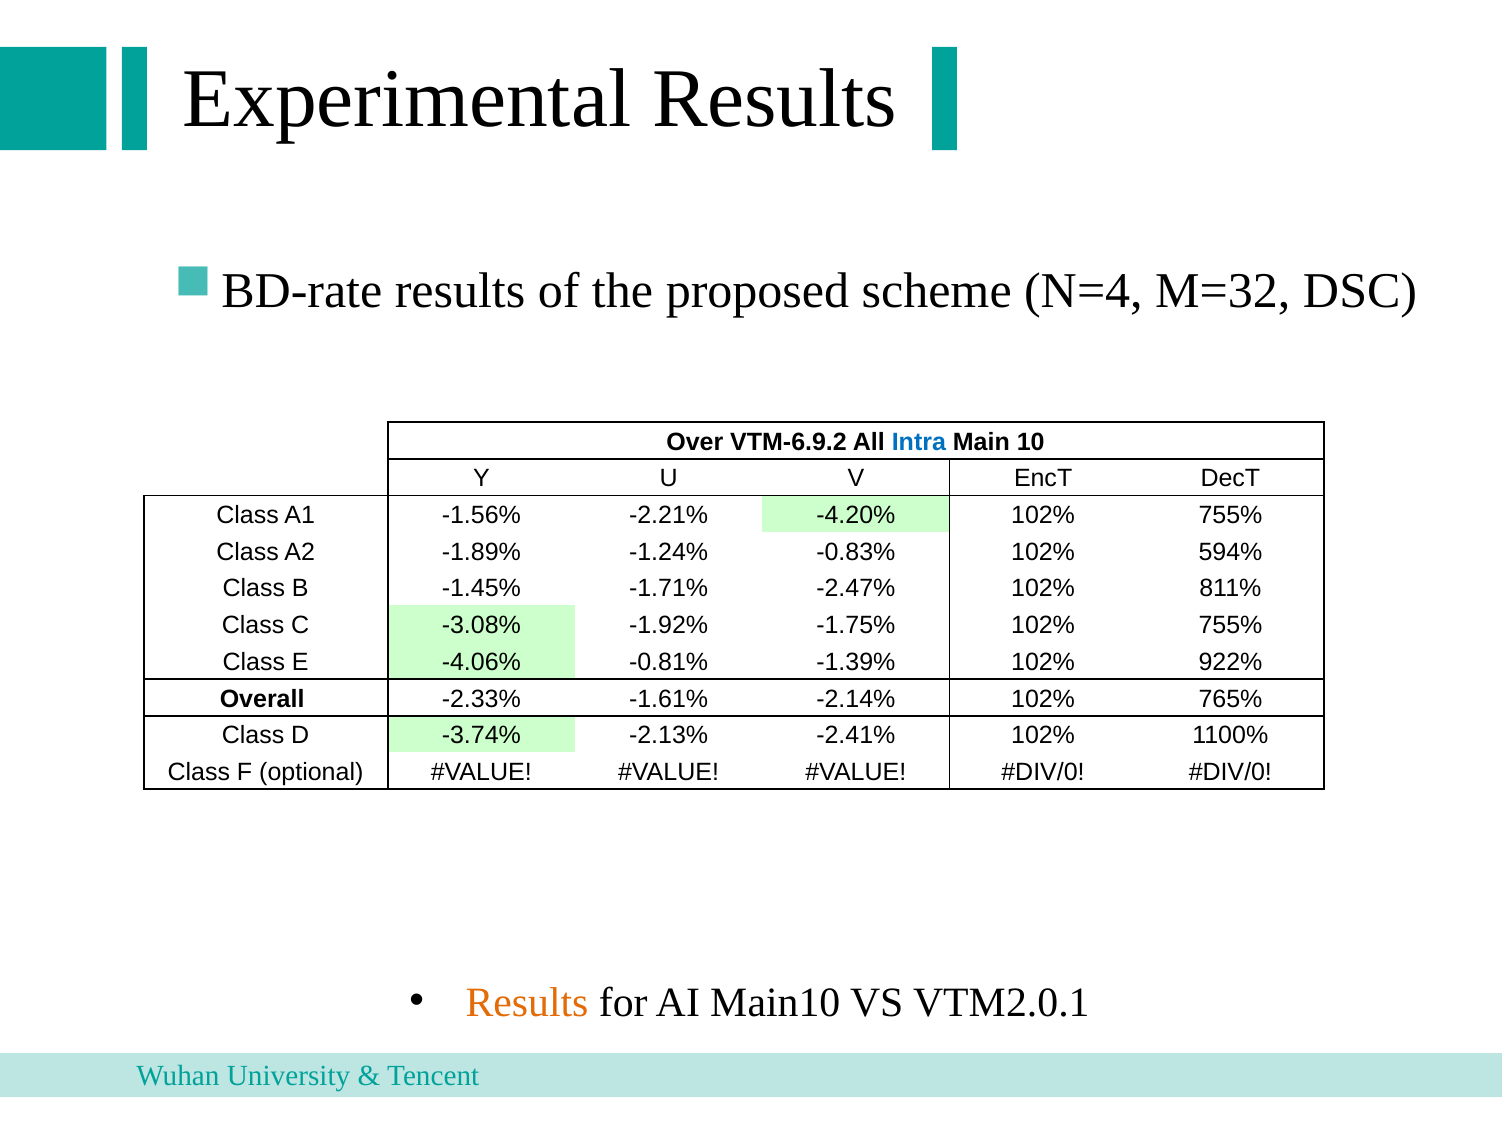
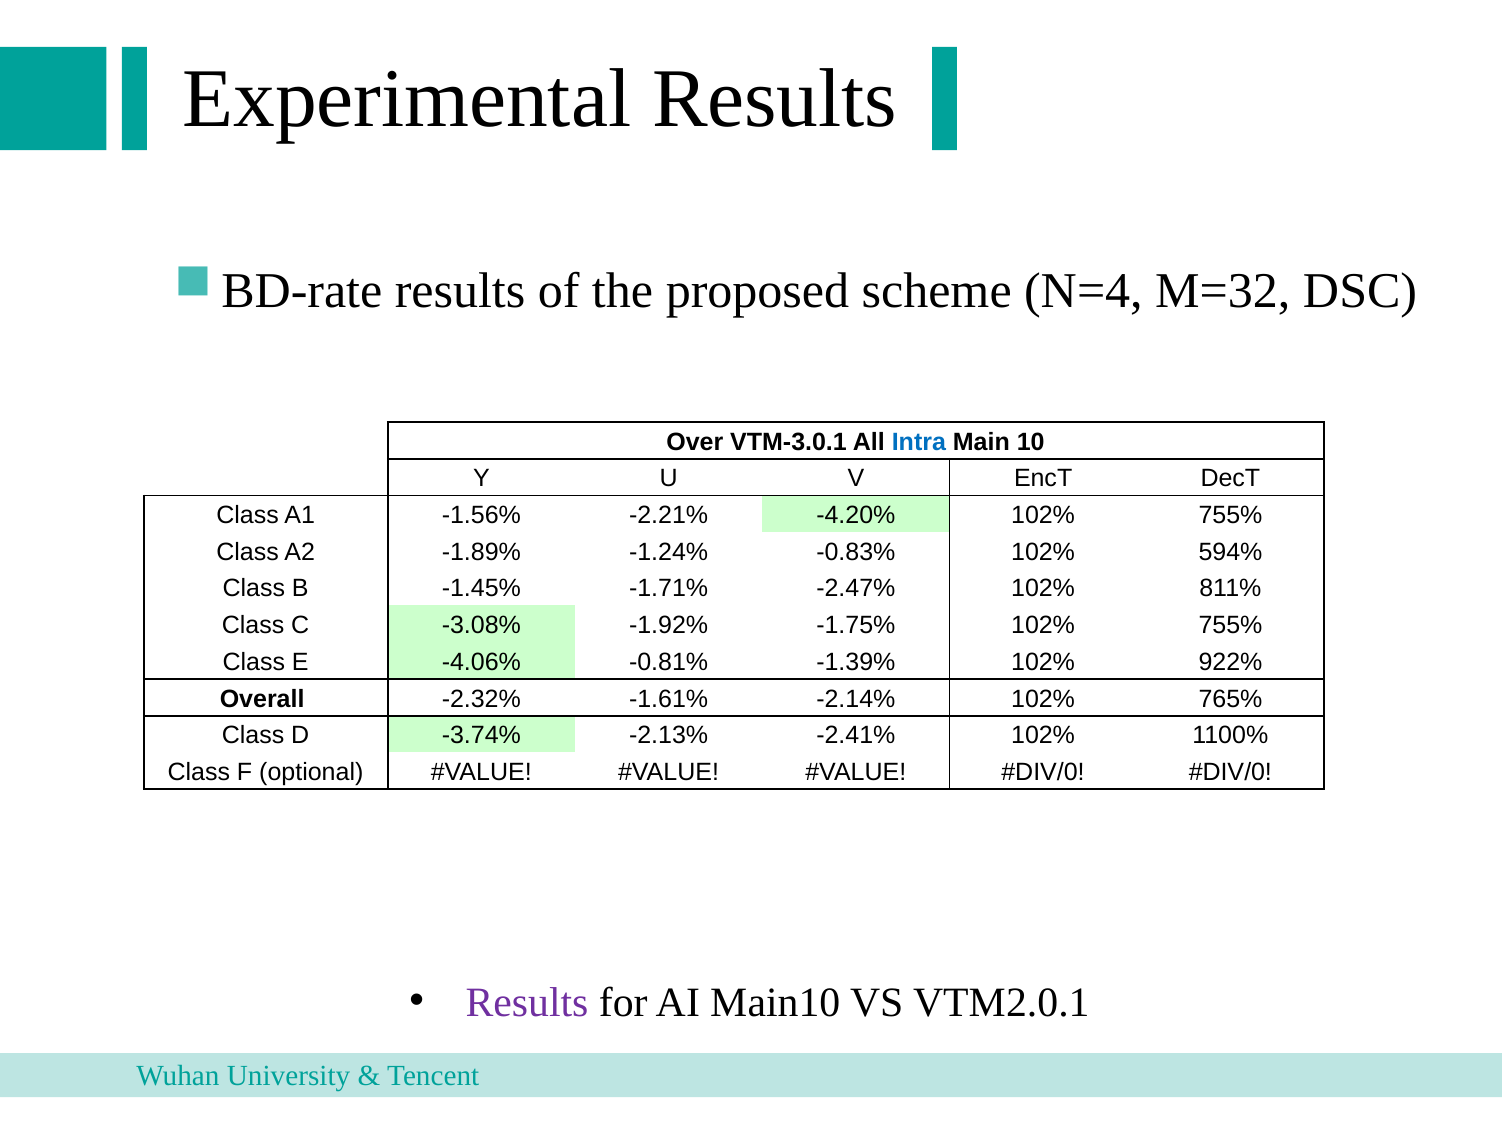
VTM-6.9.2: VTM-6.9.2 -> VTM-3.0.1
-2.33%: -2.33% -> -2.32%
Results at (527, 1003) colour: orange -> purple
